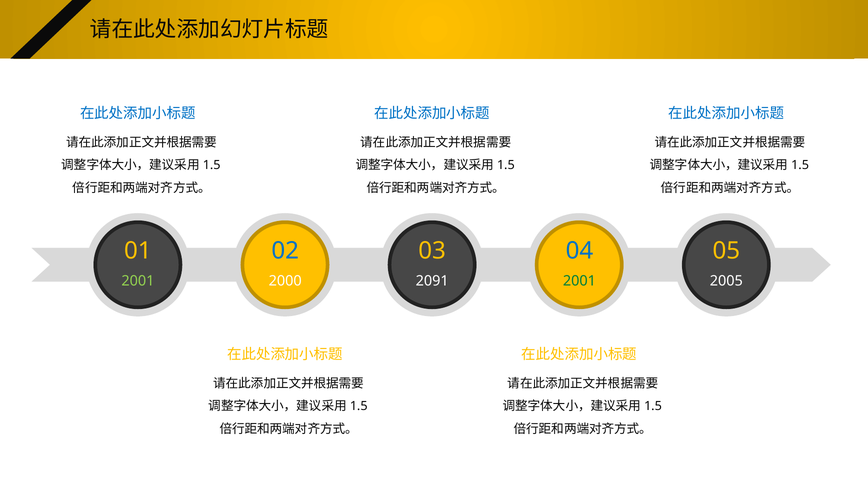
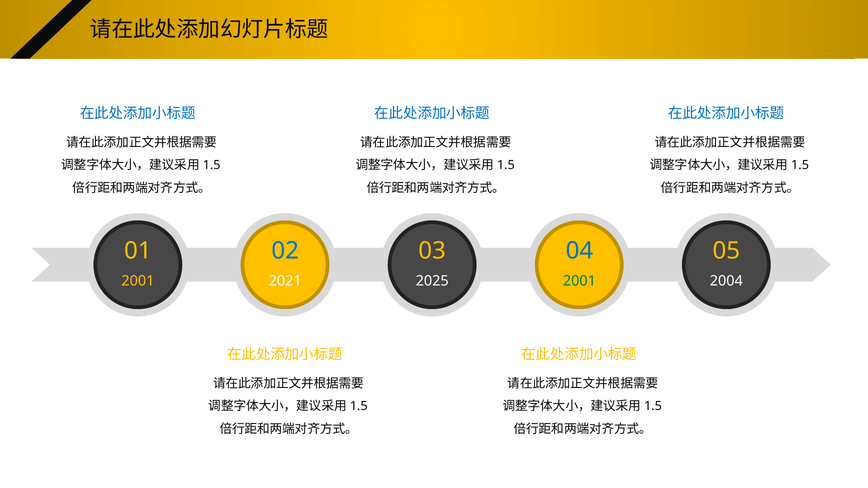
2001 at (138, 281) colour: light green -> yellow
2000: 2000 -> 2021
2091: 2091 -> 2025
2005: 2005 -> 2004
